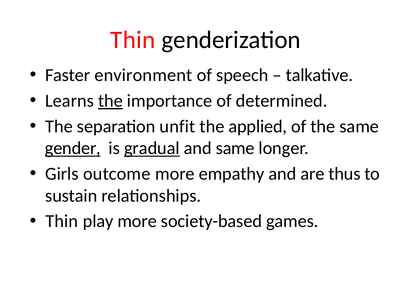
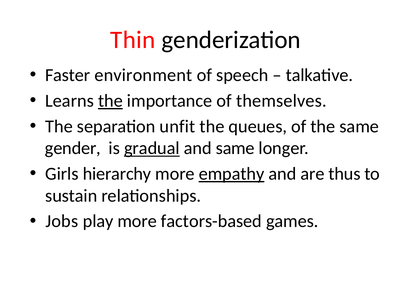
determined: determined -> themselves
applied: applied -> queues
gender underline: present -> none
outcome: outcome -> hierarchy
empathy underline: none -> present
Thin at (62, 221): Thin -> Jobs
society-based: society-based -> factors-based
